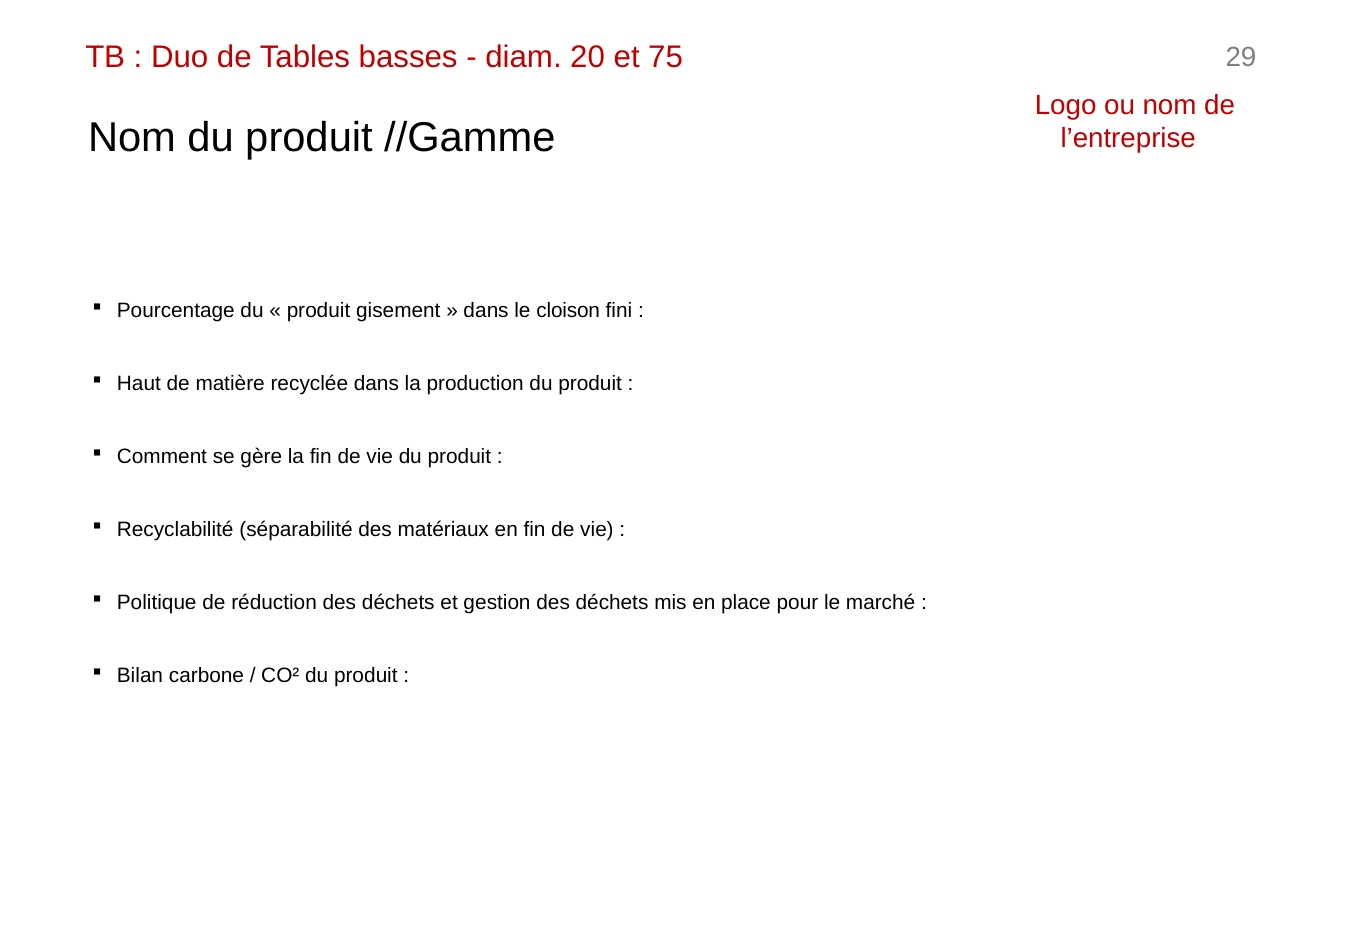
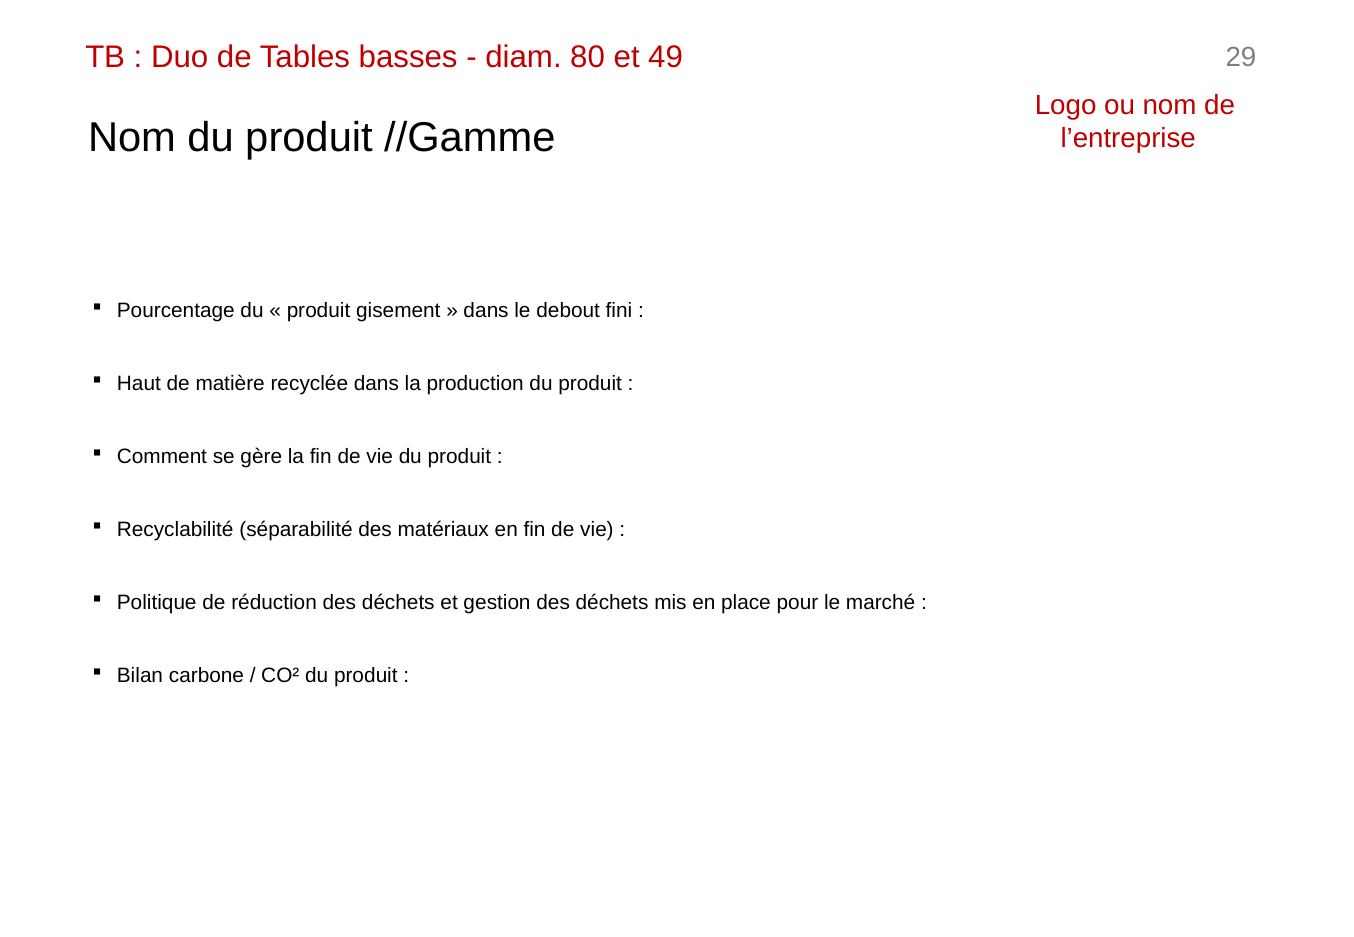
20: 20 -> 80
75: 75 -> 49
cloison: cloison -> debout
